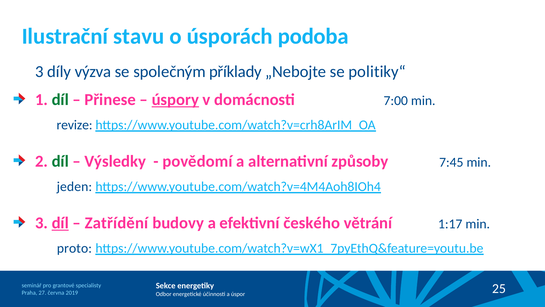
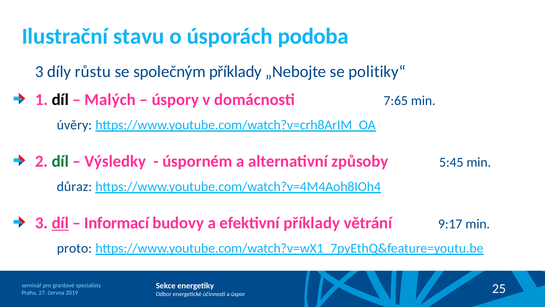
výzva: výzva -> růstu
díl at (60, 100) colour: green -> black
Přinese: Přinese -> Malých
úspory underline: present -> none
7:00: 7:00 -> 7:65
revize: revize -> úvěry
povědomí: povědomí -> úsporném
7:45: 7:45 -> 5:45
jeden: jeden -> důraz
Zatřídění: Zatřídění -> Informací
efektivní českého: českého -> příklady
1:17: 1:17 -> 9:17
